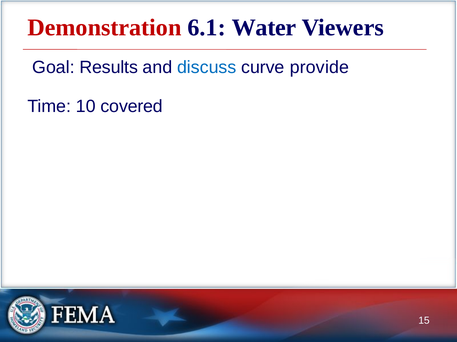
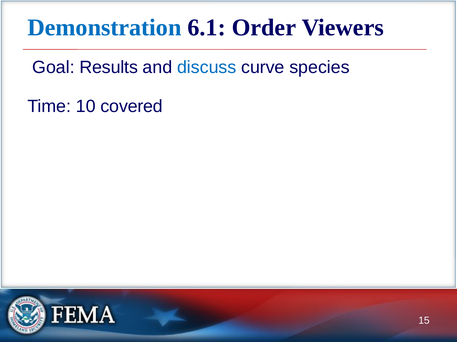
Demonstration colour: red -> blue
Water: Water -> Order
provide: provide -> species
